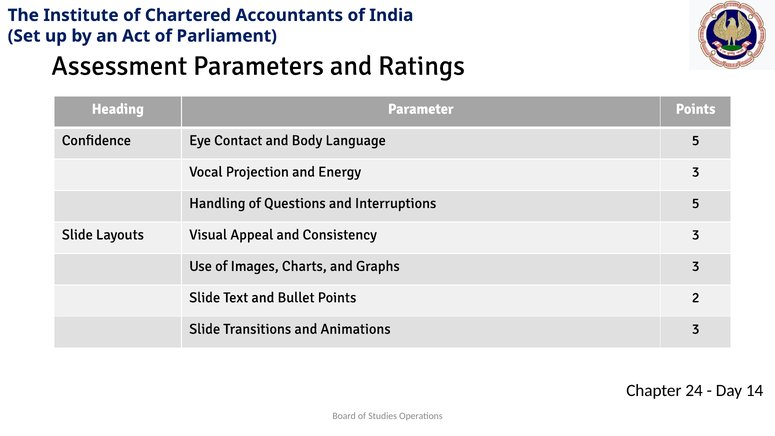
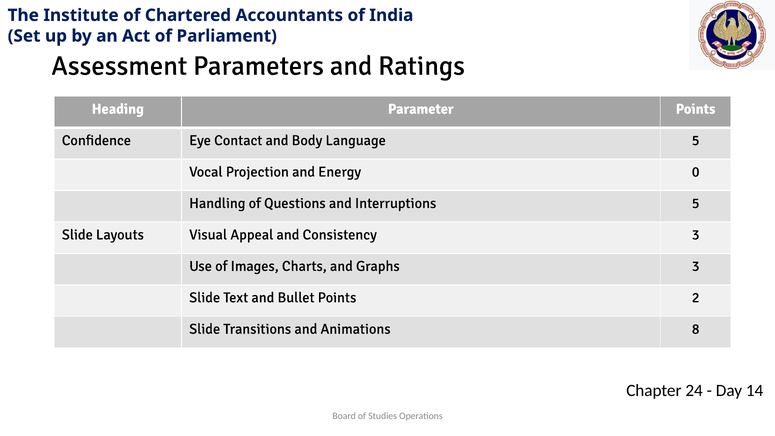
Energy 3: 3 -> 0
Animations 3: 3 -> 8
